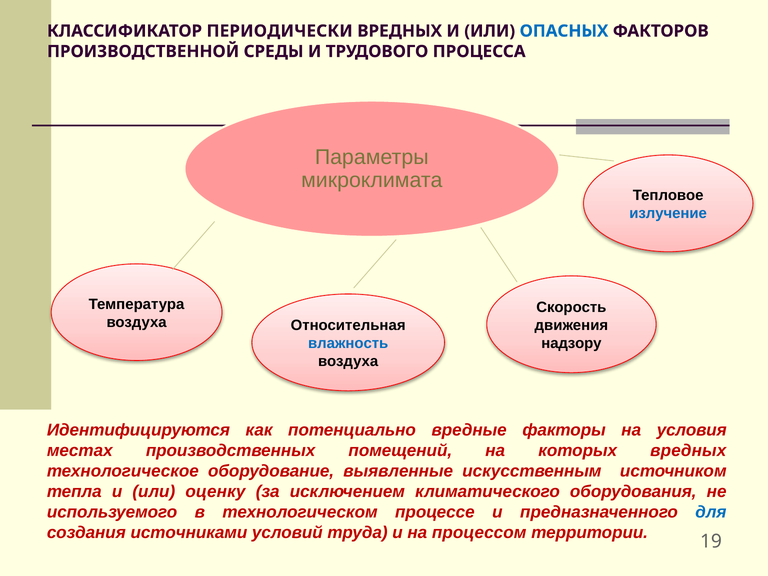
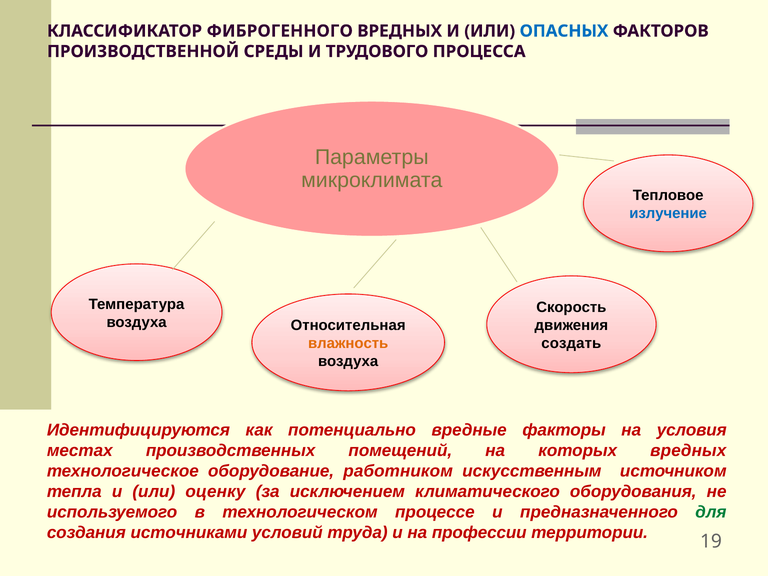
ПЕРИОДИЧЕСКИ: ПЕРИОДИЧЕСКИ -> ФИБРОГЕННОГО
надзору: надзору -> создать
влажность colour: blue -> orange
выявленные: выявленные -> работником
для colour: blue -> green
процессом: процессом -> профессии
